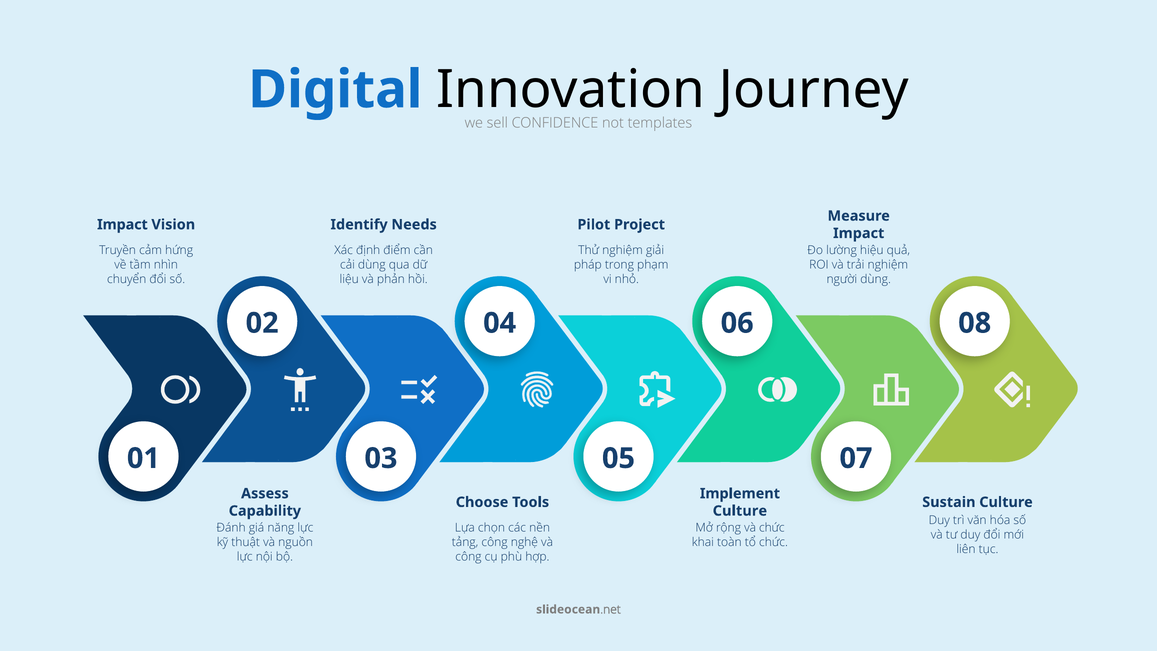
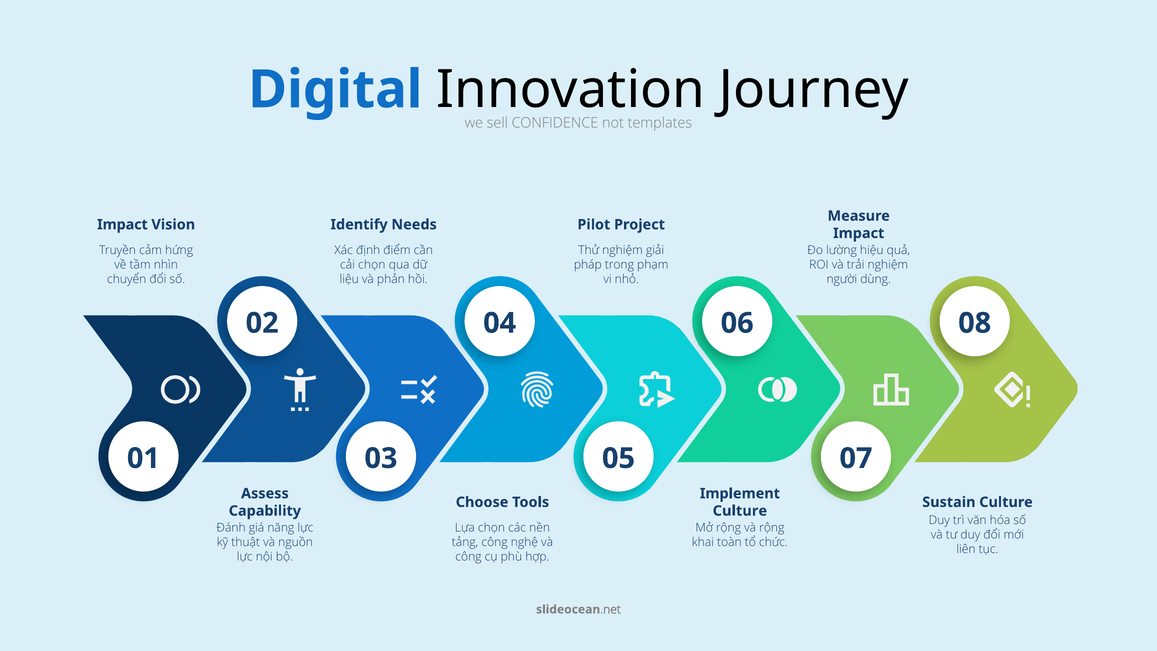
cải dùng: dùng -> chọn
và chức: chức -> rộng
